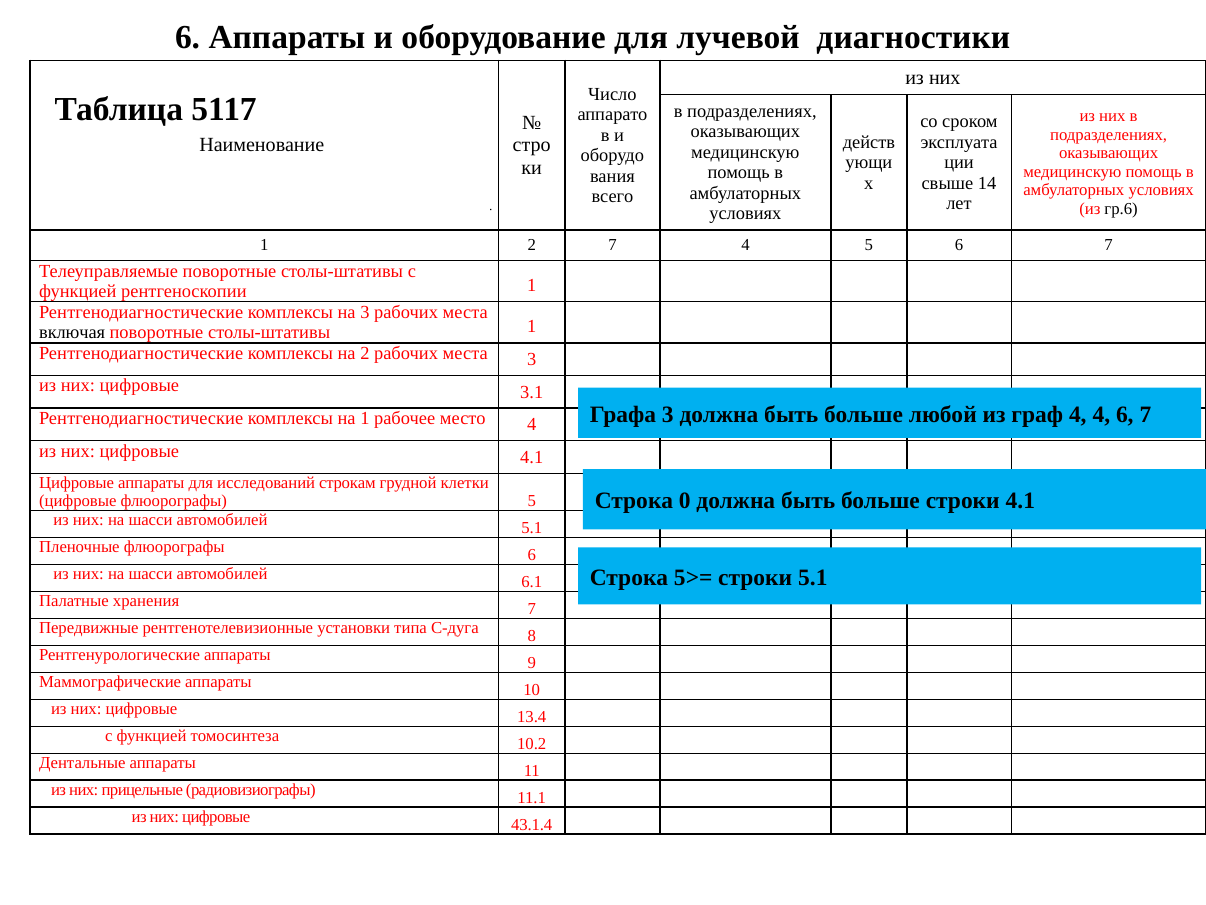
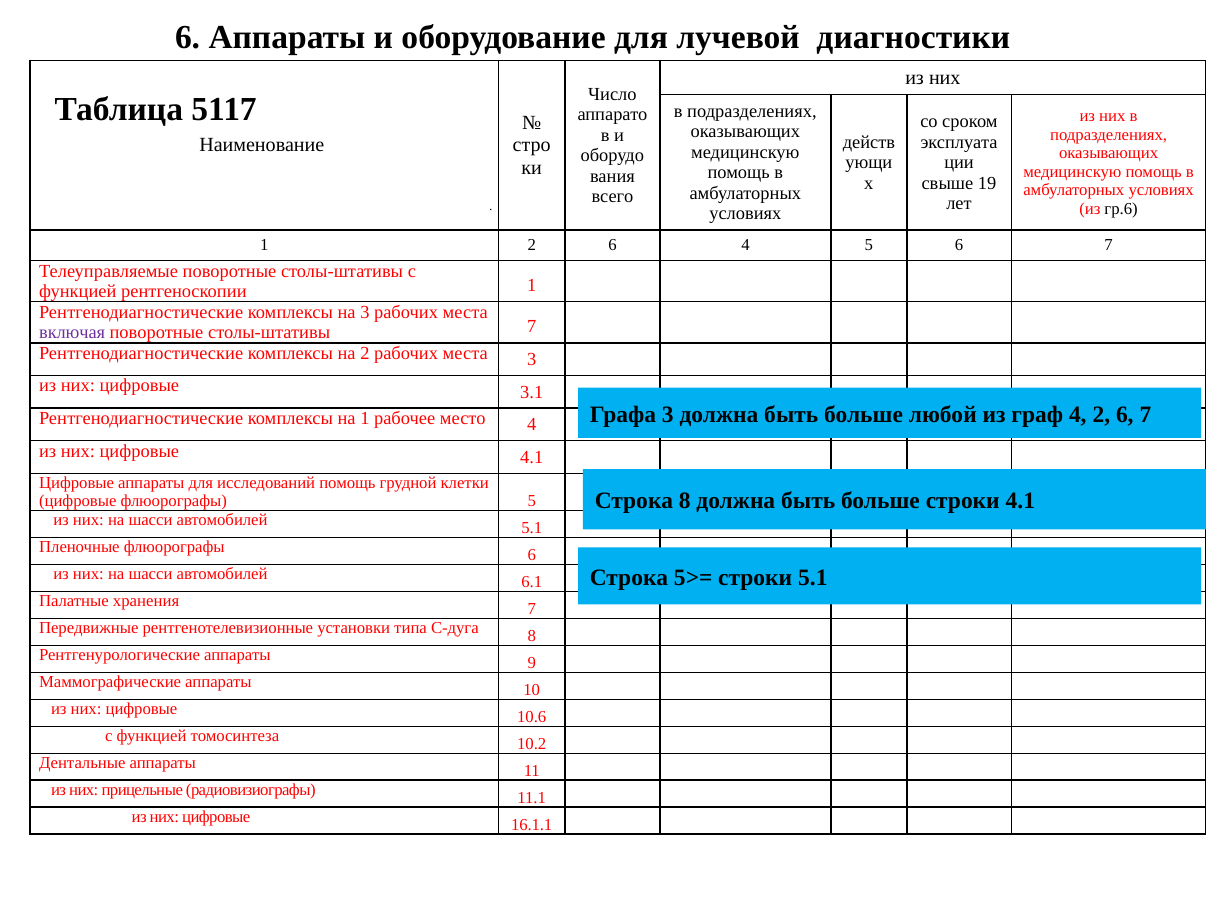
14: 14 -> 19
1 2 7: 7 -> 6
включая colour: black -> purple
столы-штативы 1: 1 -> 7
4 4: 4 -> 2
исследований строкам: строкам -> помощь
Строка 0: 0 -> 8
13.4: 13.4 -> 10.6
43.1.4: 43.1.4 -> 16.1.1
